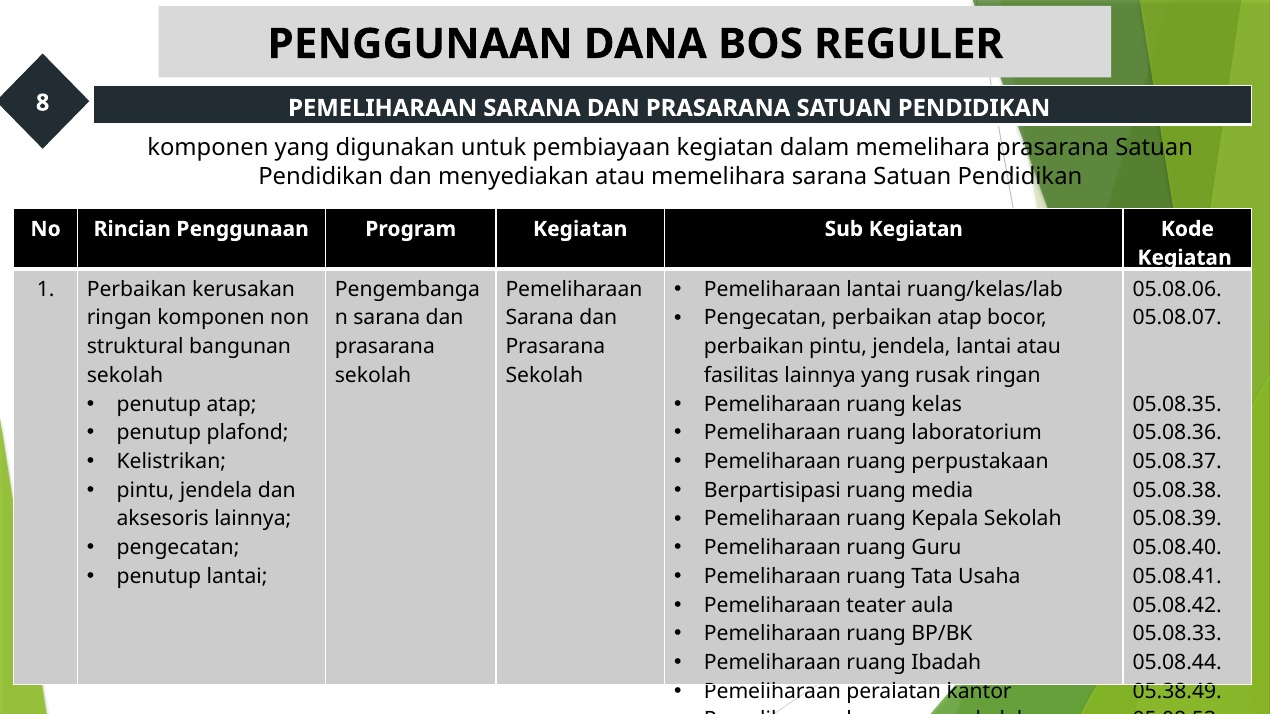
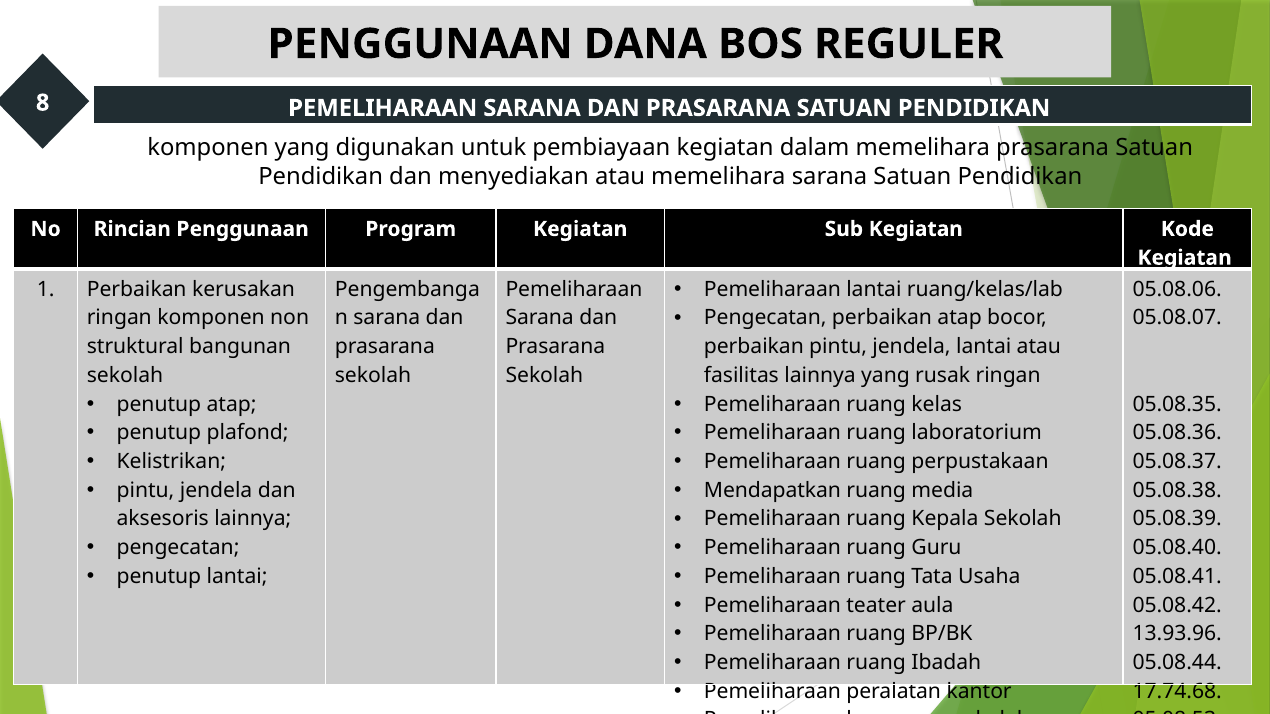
Berpartisipasi: Berpartisipasi -> Mendapatkan
05.08.33: 05.08.33 -> 13.93.96
05.38.49: 05.38.49 -> 17.74.68
